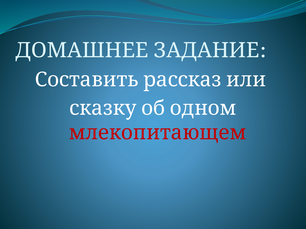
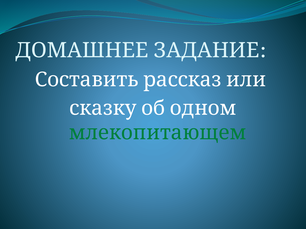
млекопитающем colour: red -> green
